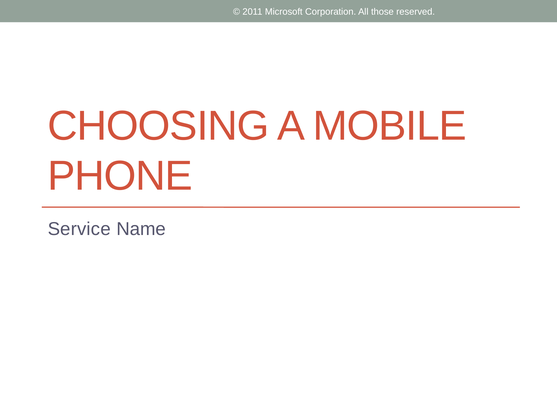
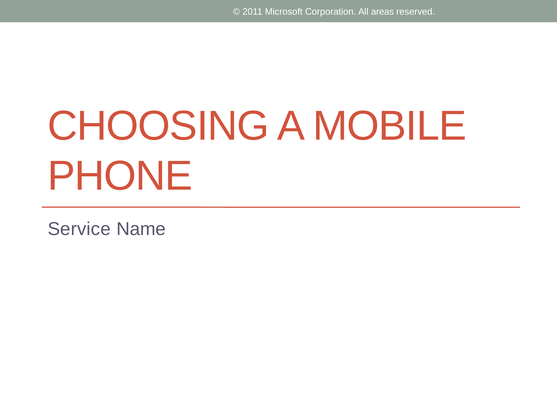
those: those -> areas
